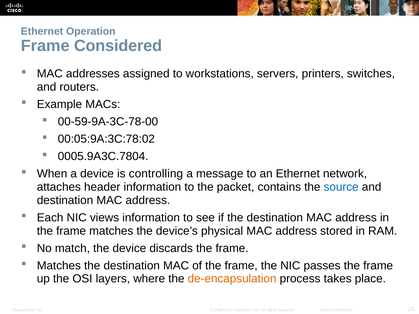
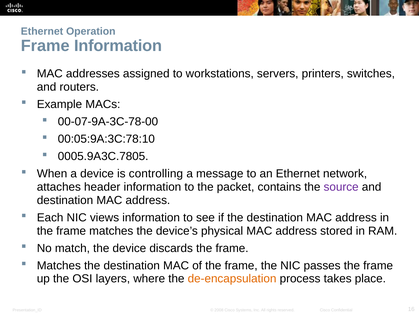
Frame Considered: Considered -> Information
00-59-9A-3C-78-00: 00-59-9A-3C-78-00 -> 00-07-9A-3C-78-00
00:05:9A:3C:78:02: 00:05:9A:3C:78:02 -> 00:05:9A:3C:78:10
0005.9A3C.7804: 0005.9A3C.7804 -> 0005.9A3C.7805
source colour: blue -> purple
